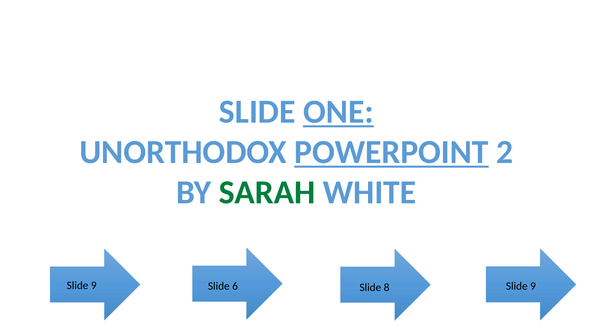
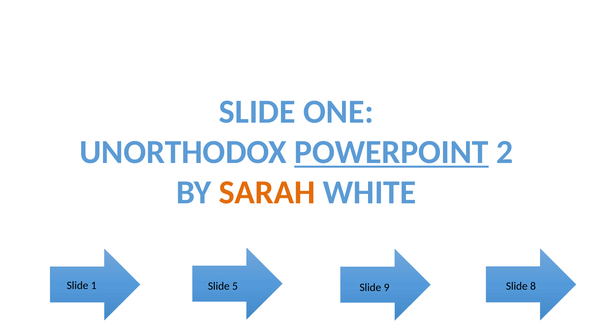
ONE underline: present -> none
SARAH colour: green -> orange
9 at (94, 286): 9 -> 1
6: 6 -> 5
8: 8 -> 9
9 at (533, 286): 9 -> 8
